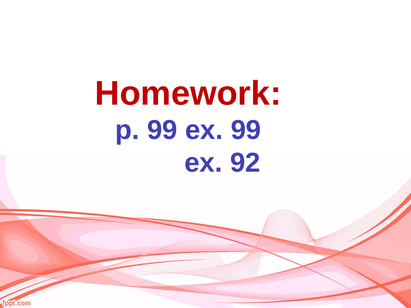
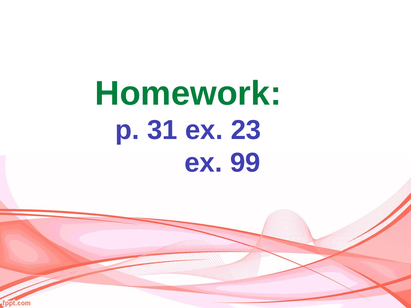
Homework colour: red -> green
p 99: 99 -> 31
ex 99: 99 -> 23
92: 92 -> 99
